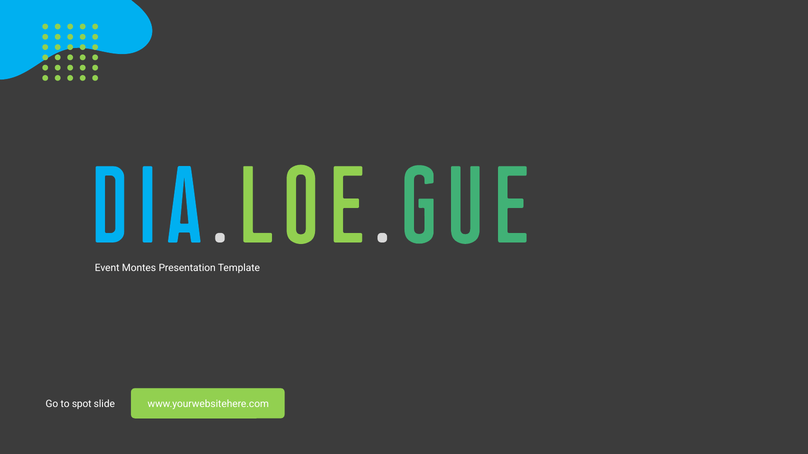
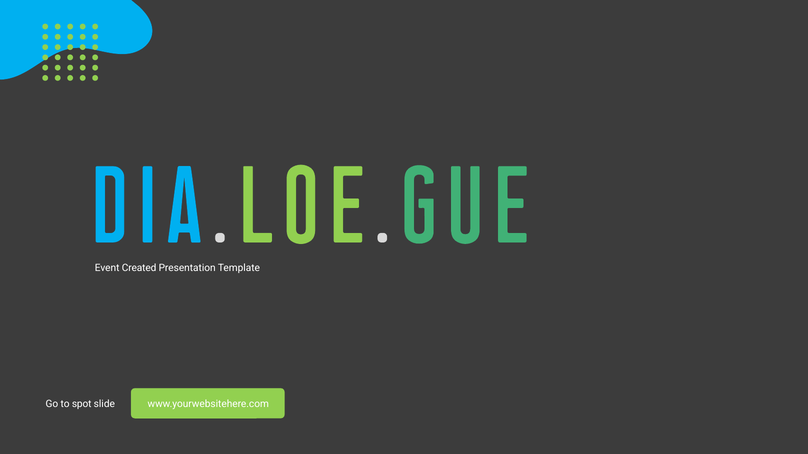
Montes: Montes -> Created
